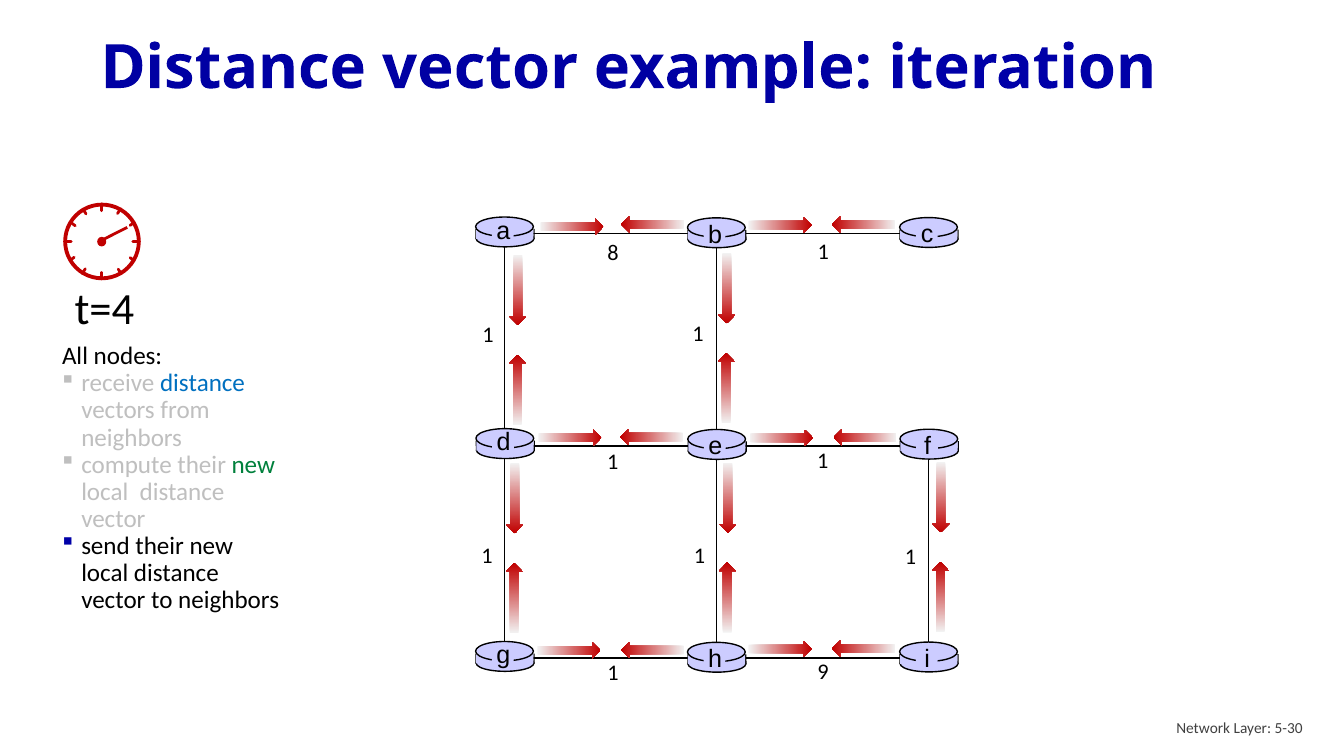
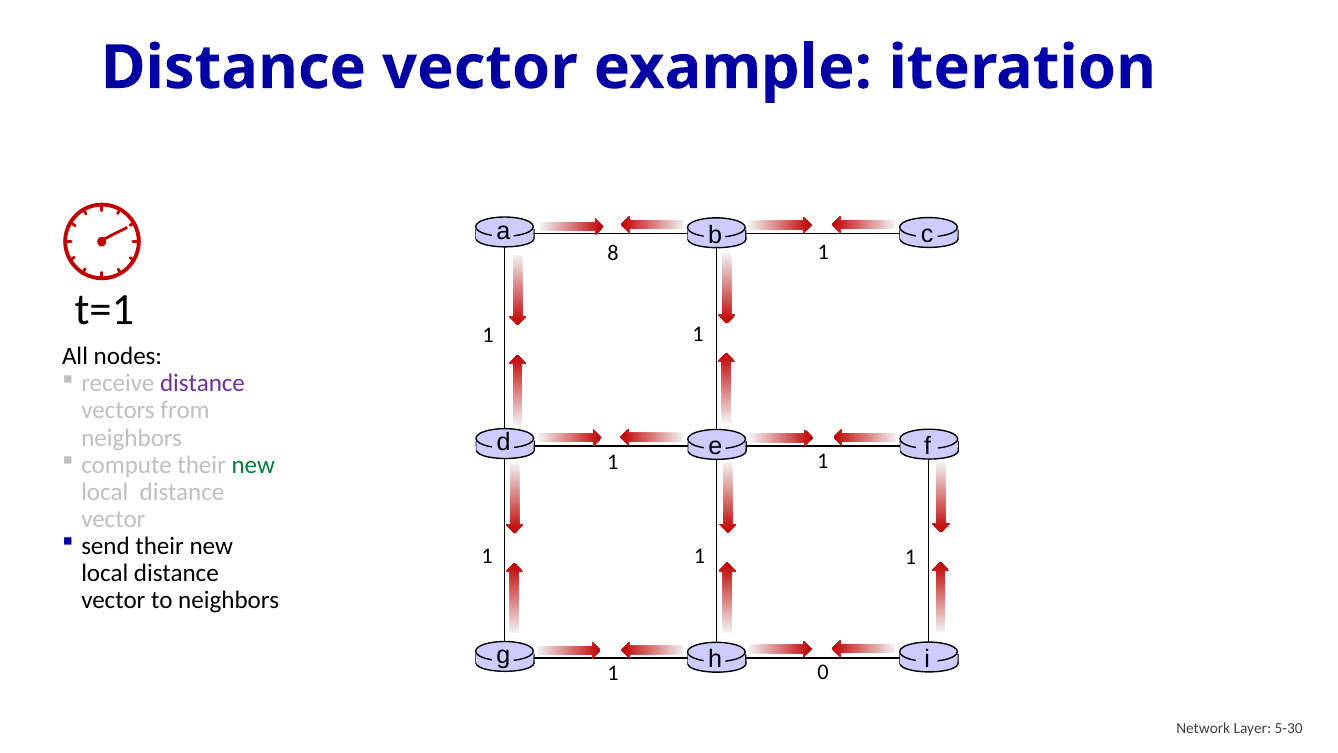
t=4: t=4 -> t=1
distance at (202, 383) colour: blue -> purple
9: 9 -> 0
